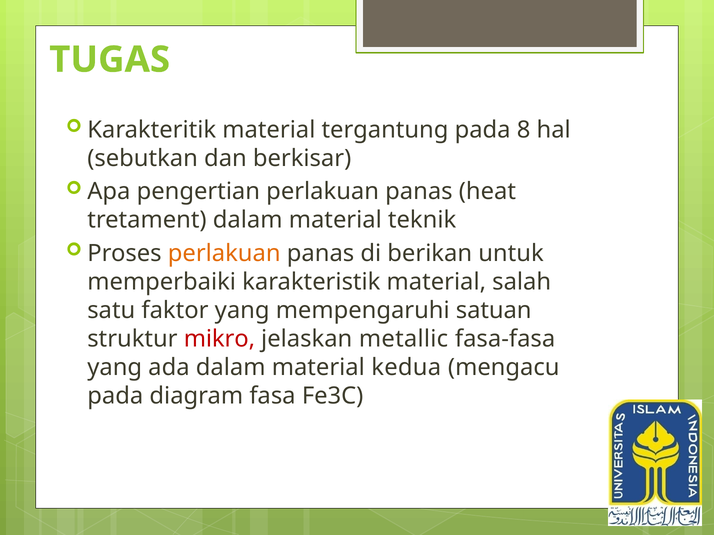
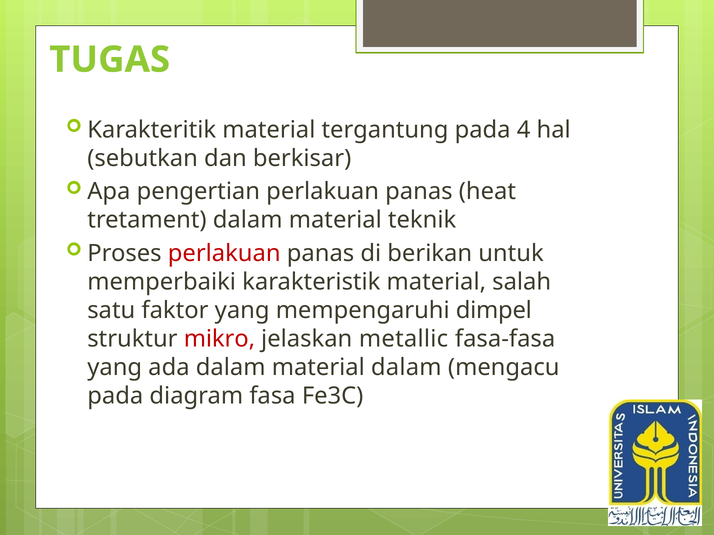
8: 8 -> 4
perlakuan at (224, 254) colour: orange -> red
satuan: satuan -> dimpel
material kedua: kedua -> dalam
